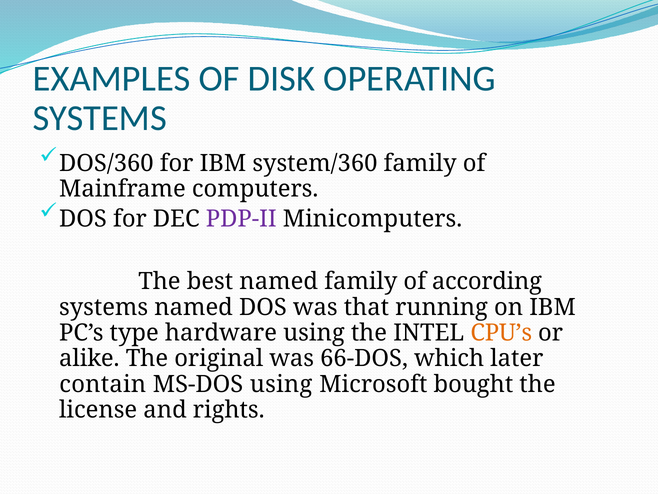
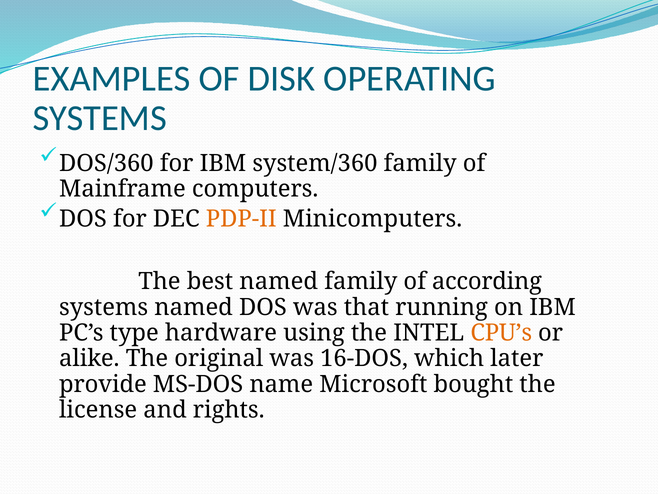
PDP-II colour: purple -> orange
66-DOS: 66-DOS -> 16-DOS
contain: contain -> provide
MS-DOS using: using -> name
